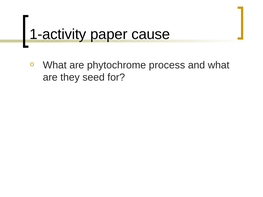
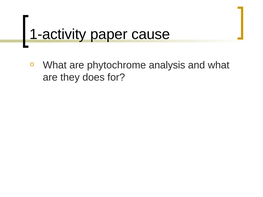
process: process -> analysis
seed: seed -> does
